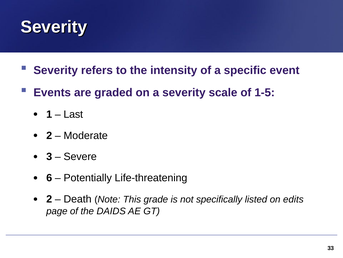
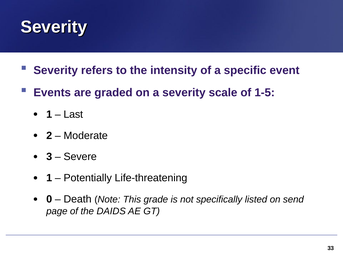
6 at (49, 177): 6 -> 1
2 at (49, 199): 2 -> 0
edits: edits -> send
